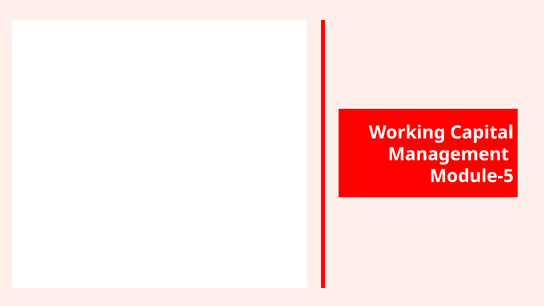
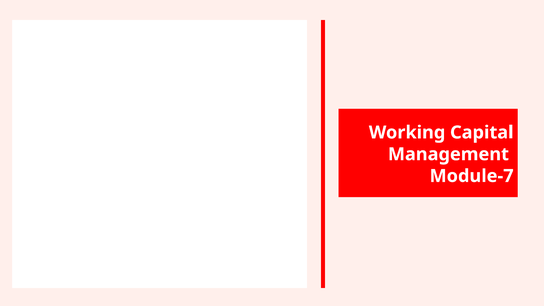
Module-5: Module-5 -> Module-7
